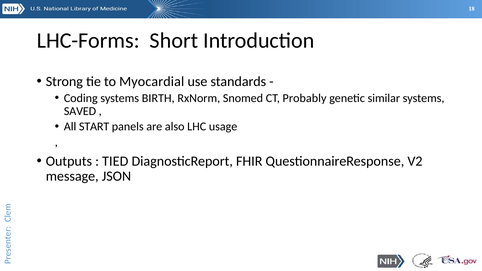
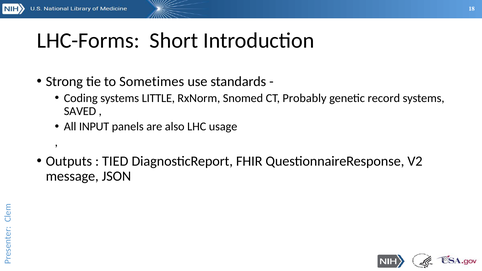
Myocardial: Myocardial -> Sometimes
BIRTH: BIRTH -> LITTLE
similar: similar -> record
START: START -> INPUT
